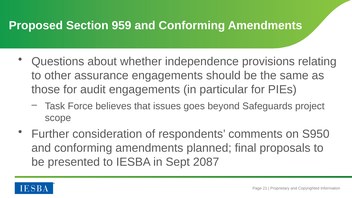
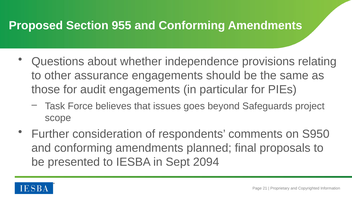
959: 959 -> 955
2087: 2087 -> 2094
